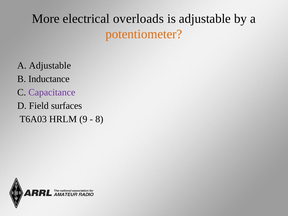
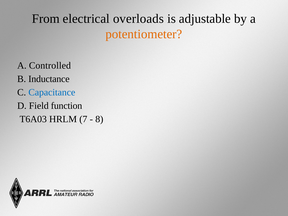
More: More -> From
A Adjustable: Adjustable -> Controlled
Capacitance colour: purple -> blue
surfaces: surfaces -> function
9: 9 -> 7
